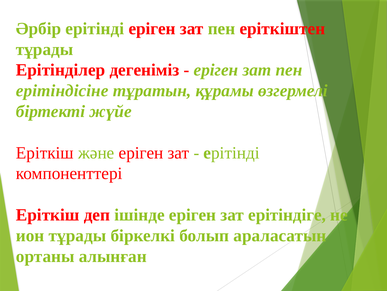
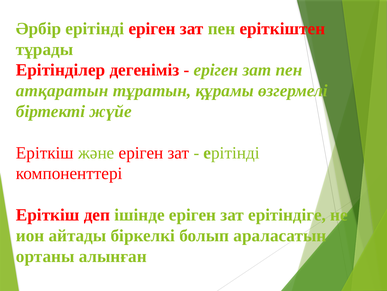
ерітіндісіне: ерітіндісіне -> атқаратын
ион тұрады: тұрады -> айтады
